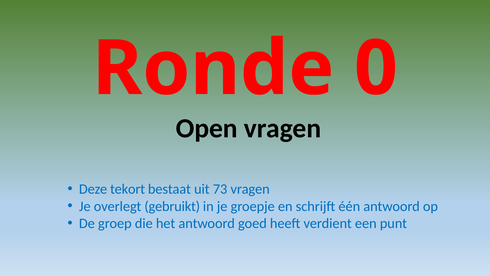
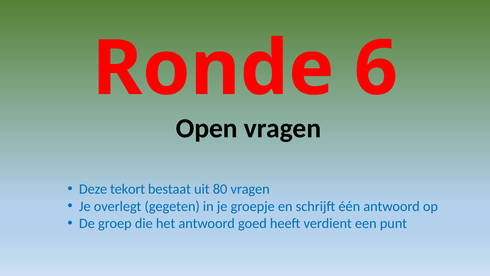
0: 0 -> 6
73: 73 -> 80
gebruikt: gebruikt -> gegeten
